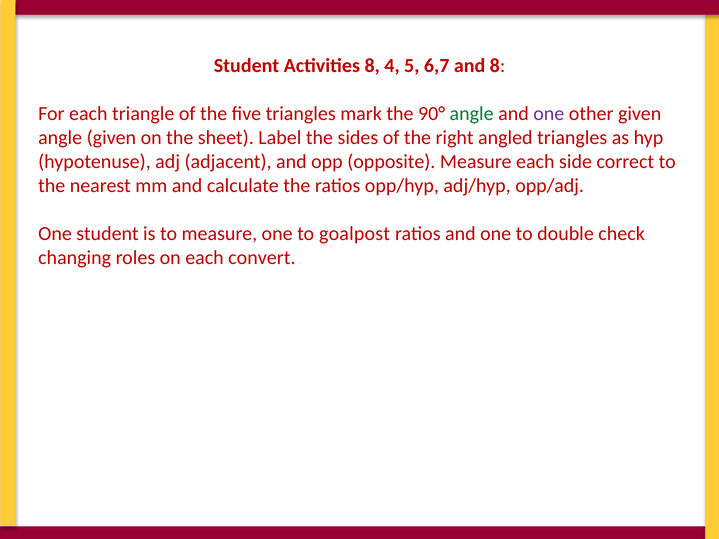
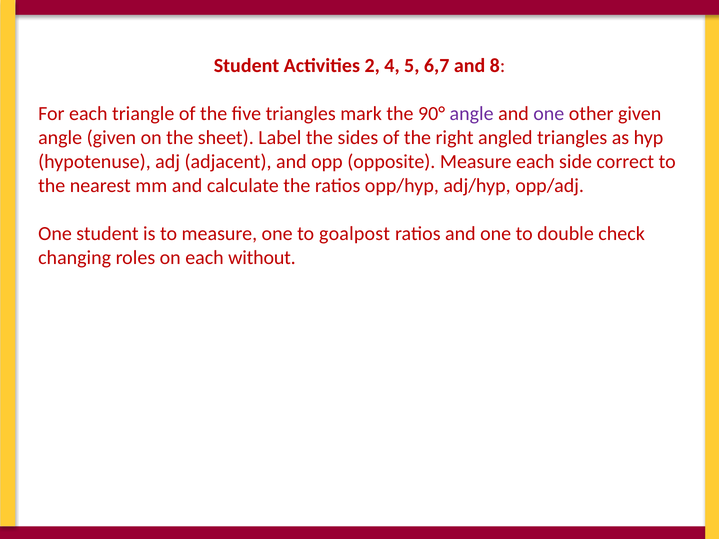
Activities 8: 8 -> 2
angle at (472, 114) colour: green -> purple
convert: convert -> without
